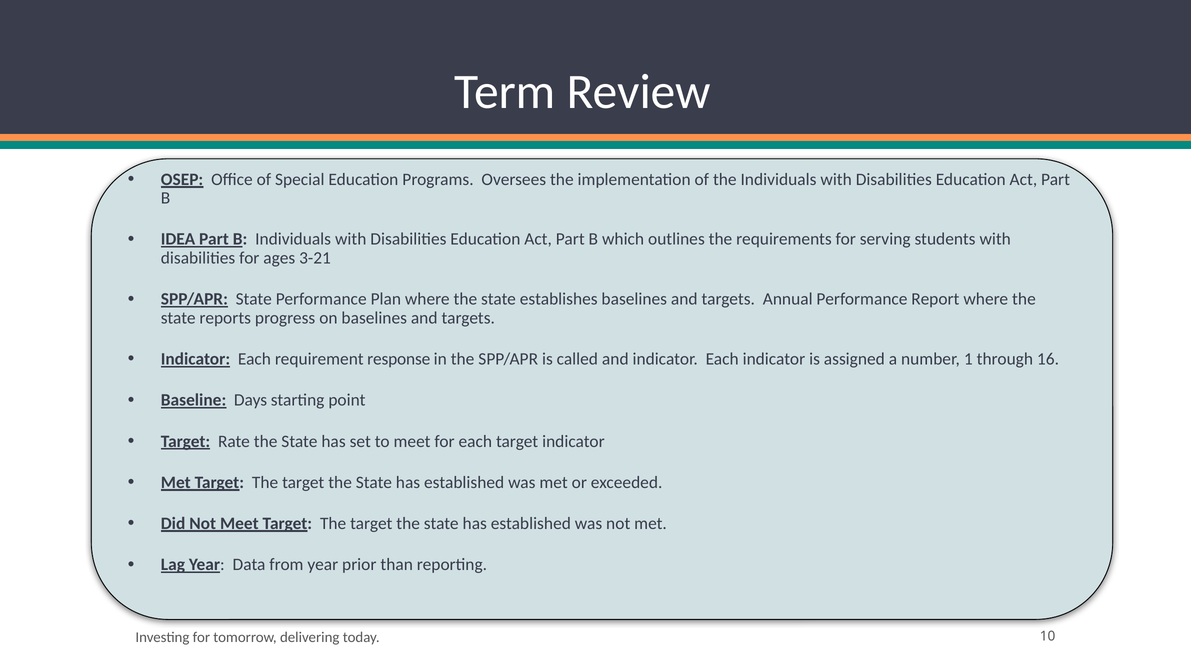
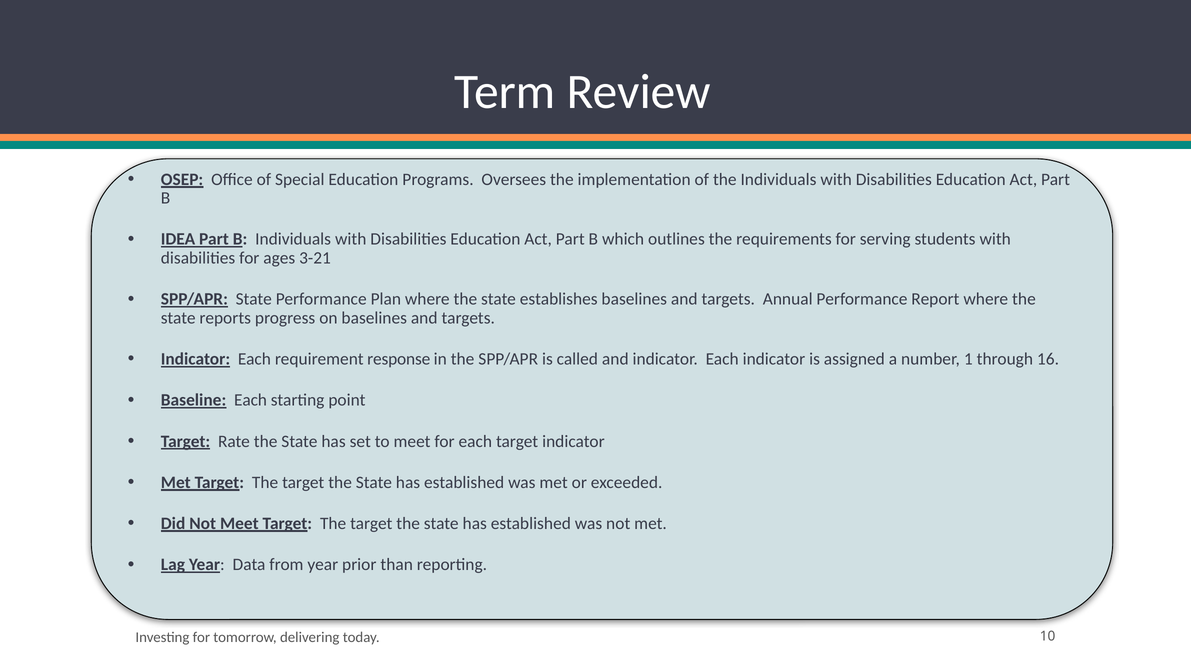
Baseline Days: Days -> Each
